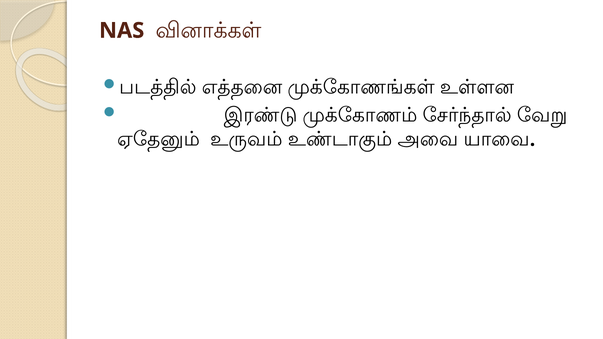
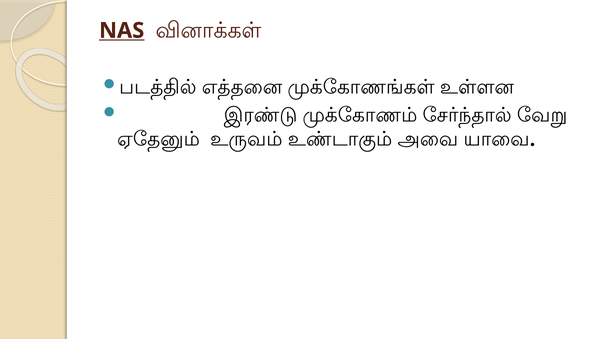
NAS underline: none -> present
